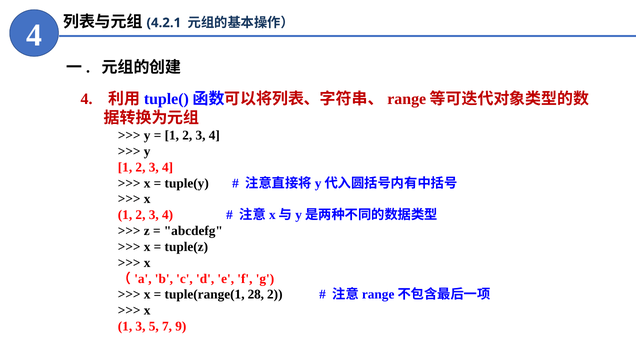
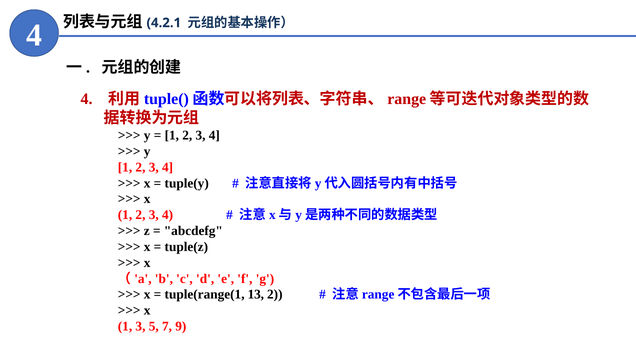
28: 28 -> 13
